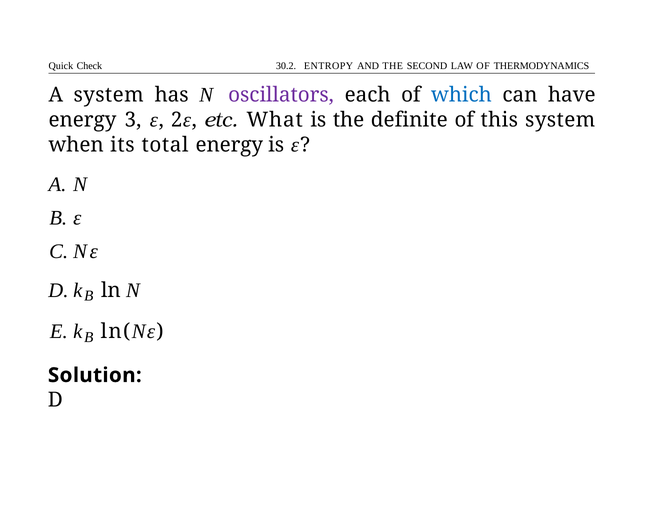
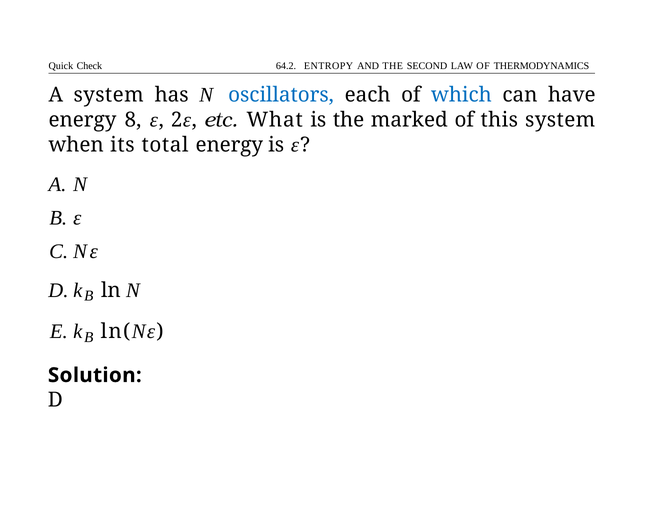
30.2: 30.2 -> 64.2
oscillators colour: purple -> blue
3: 3 -> 8
definite: definite -> marked
